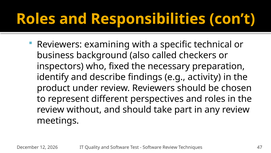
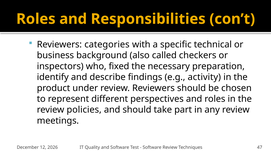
examining: examining -> categories
without: without -> policies
